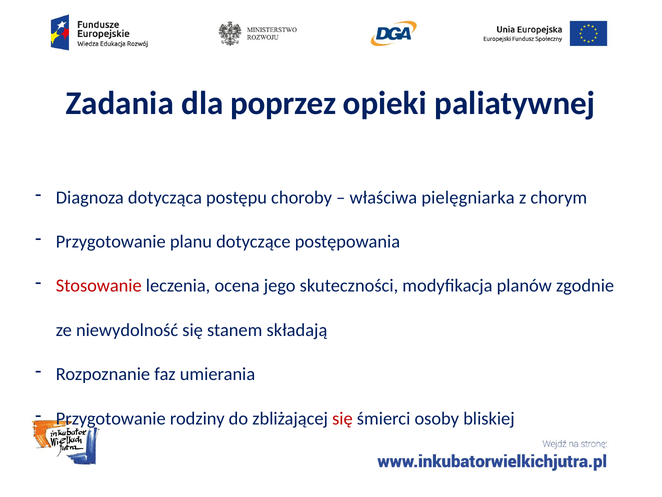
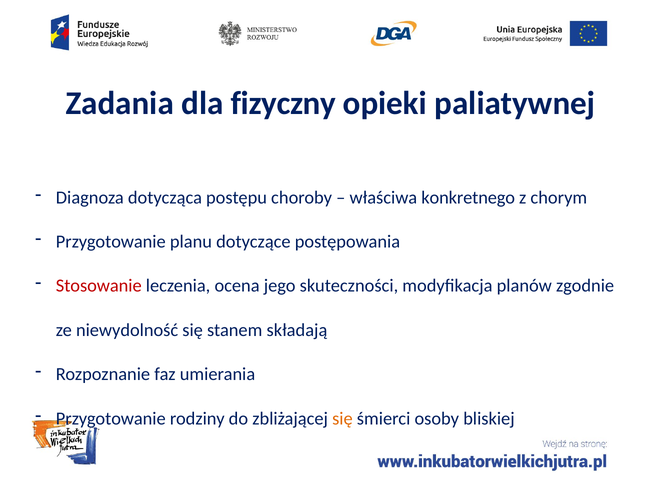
poprzez: poprzez -> fizyczny
pielęgniarka: pielęgniarka -> konkretnego
się at (342, 418) colour: red -> orange
